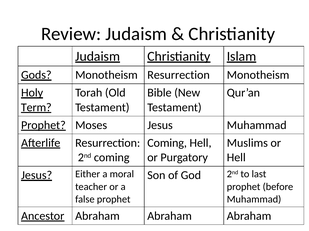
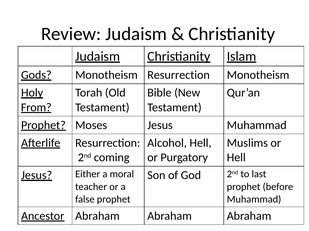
Term: Term -> From
Coming at (167, 143): Coming -> Alcohol
